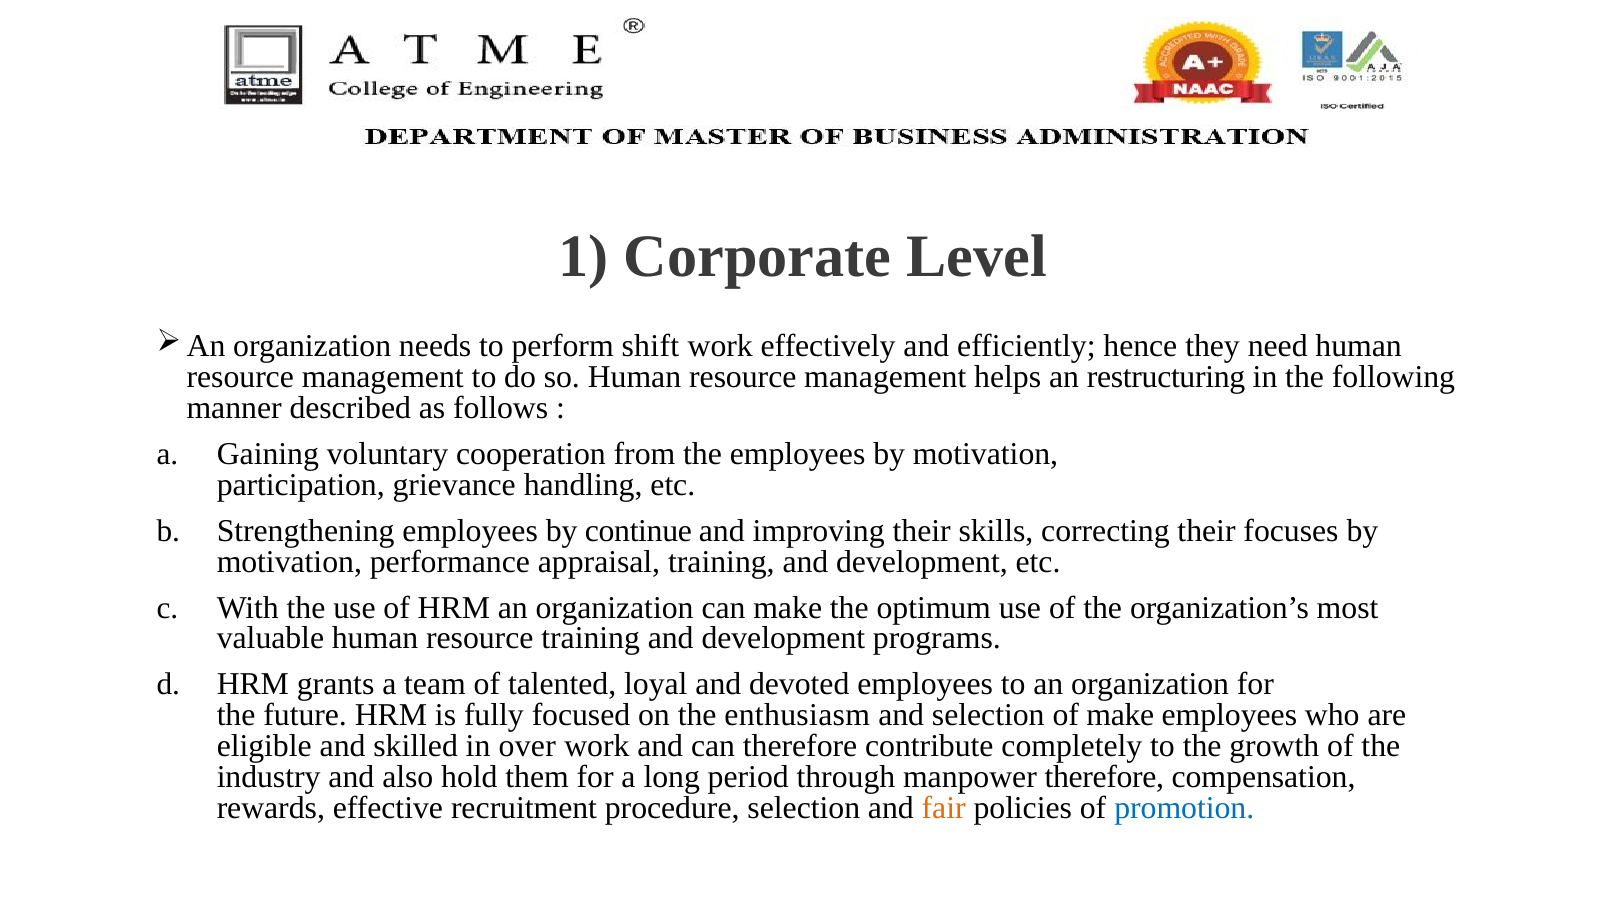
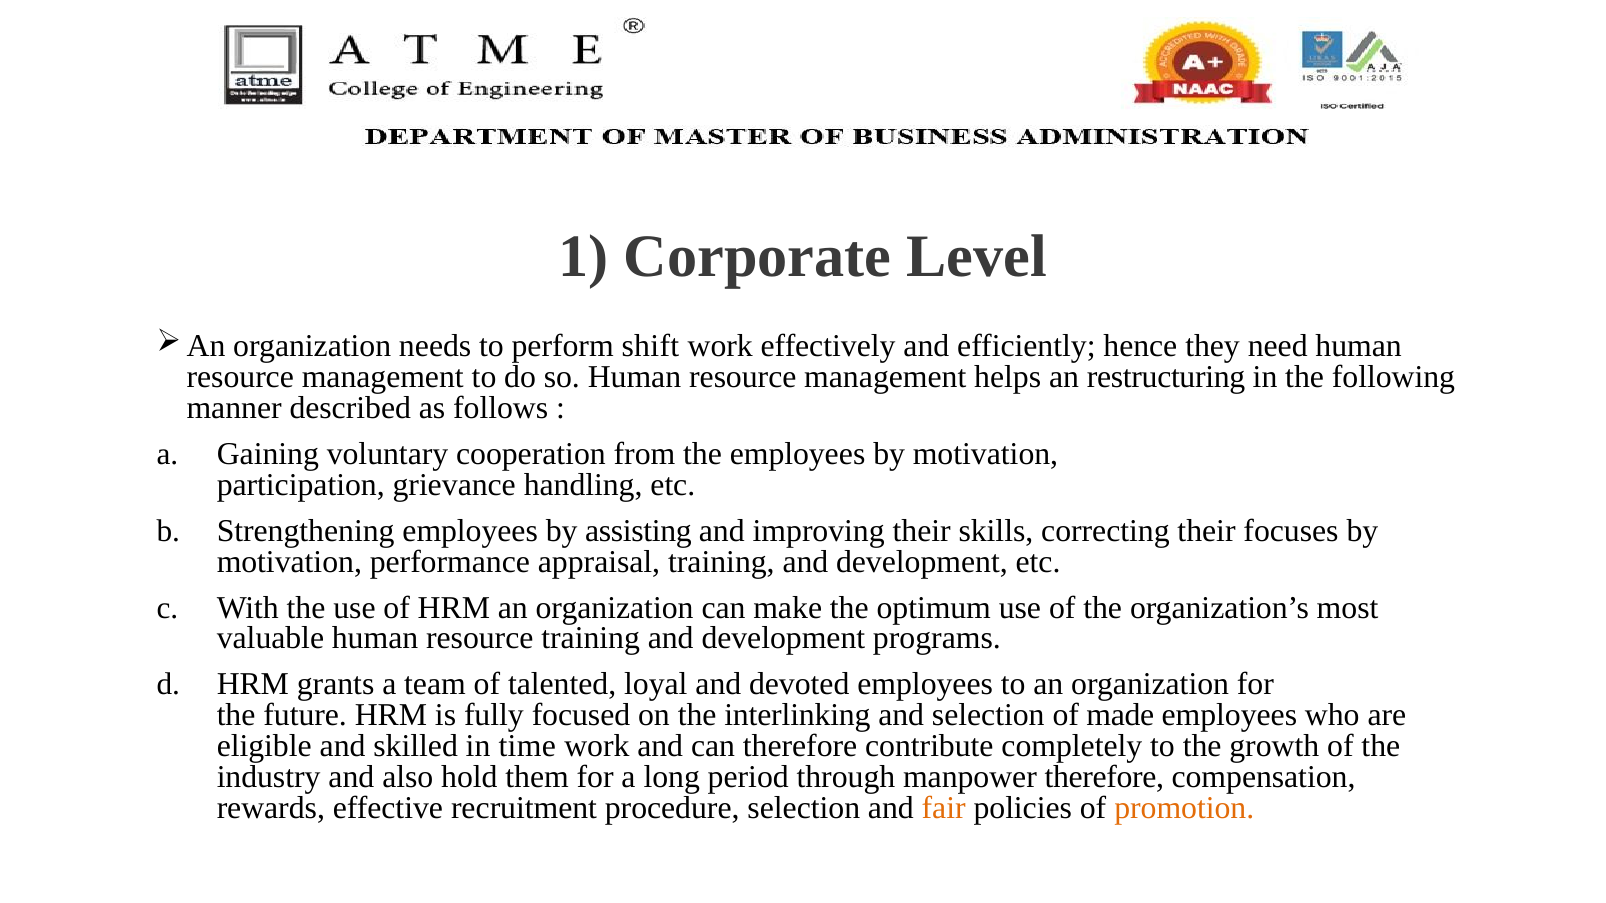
continue: continue -> assisting
enthusiasm: enthusiasm -> interlinking
of make: make -> made
over: over -> time
promotion colour: blue -> orange
